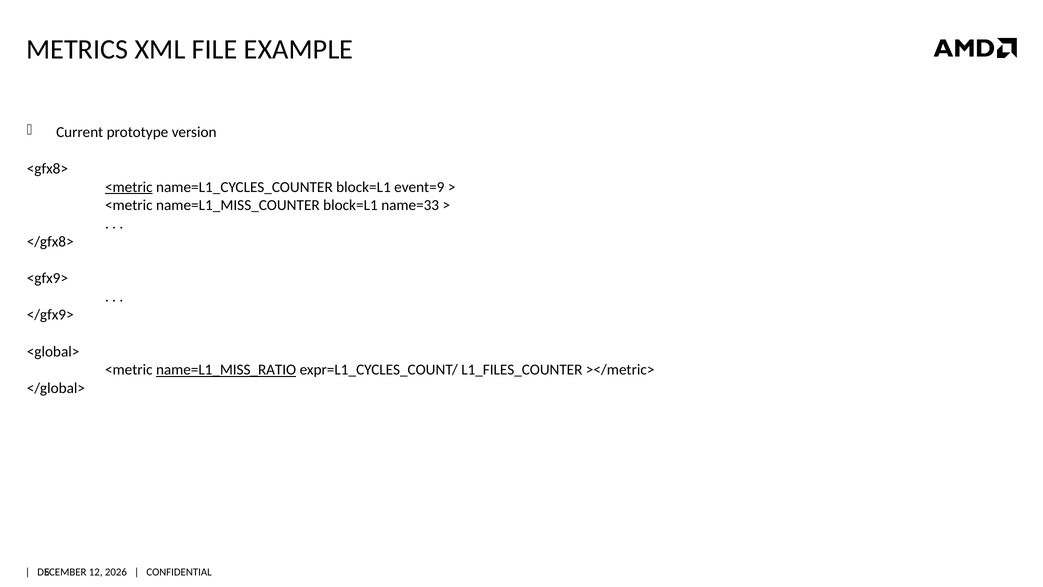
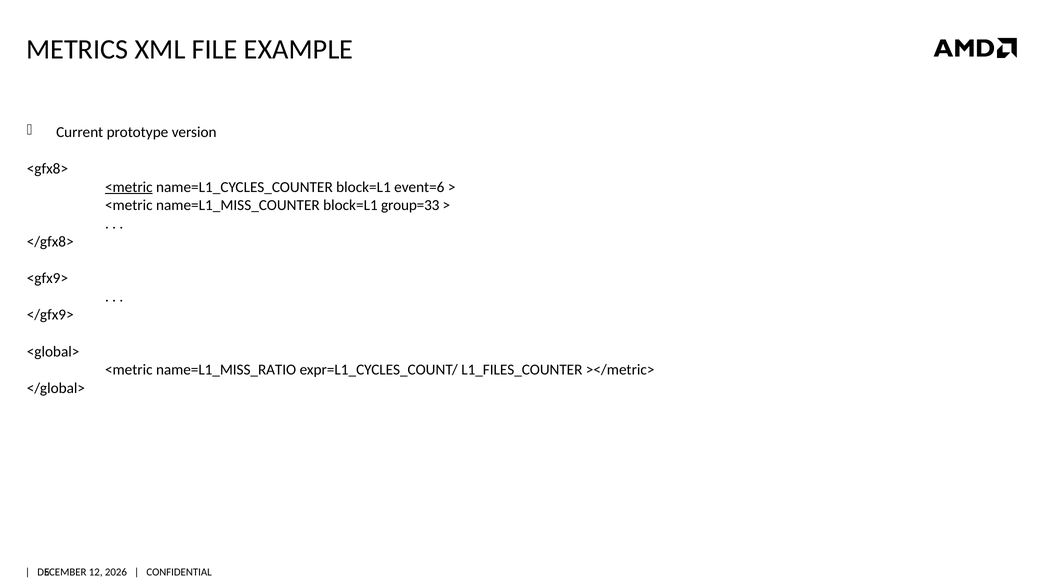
event=9: event=9 -> event=6
name=33: name=33 -> group=33
name=L1_MISS_RATIO underline: present -> none
